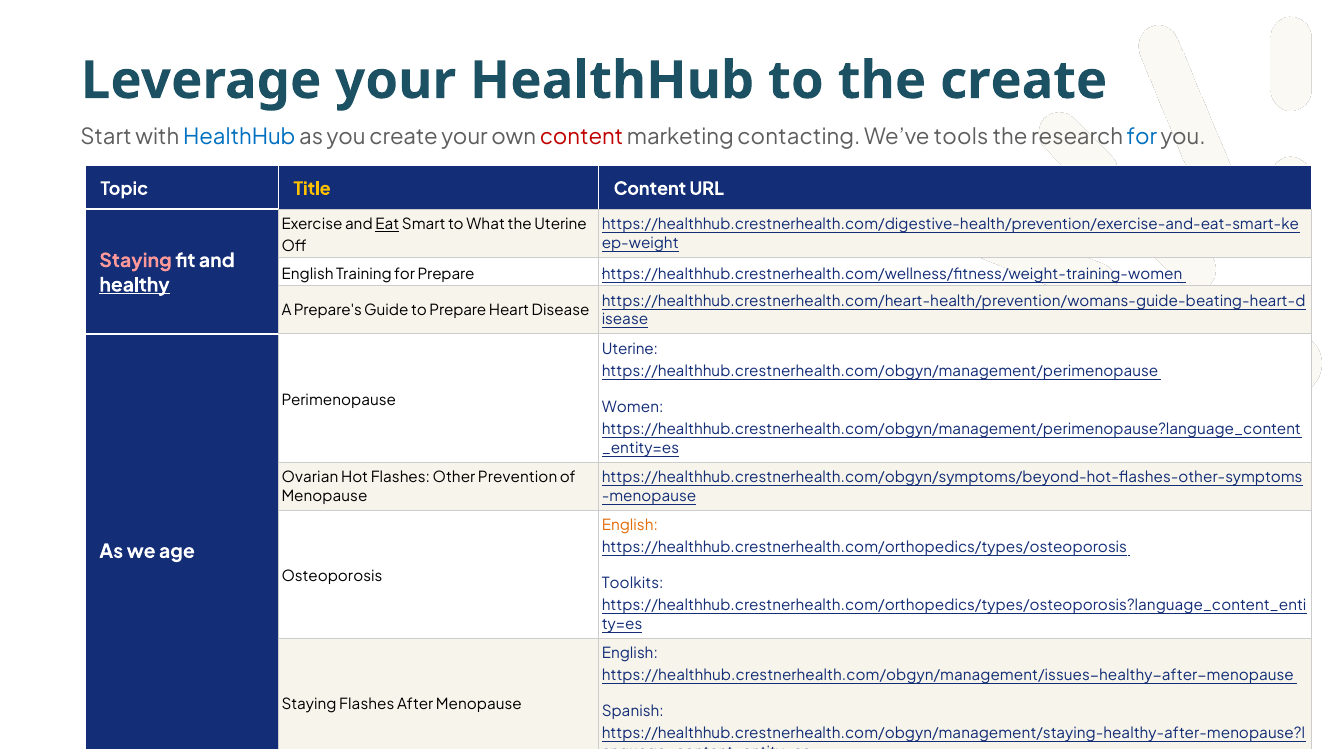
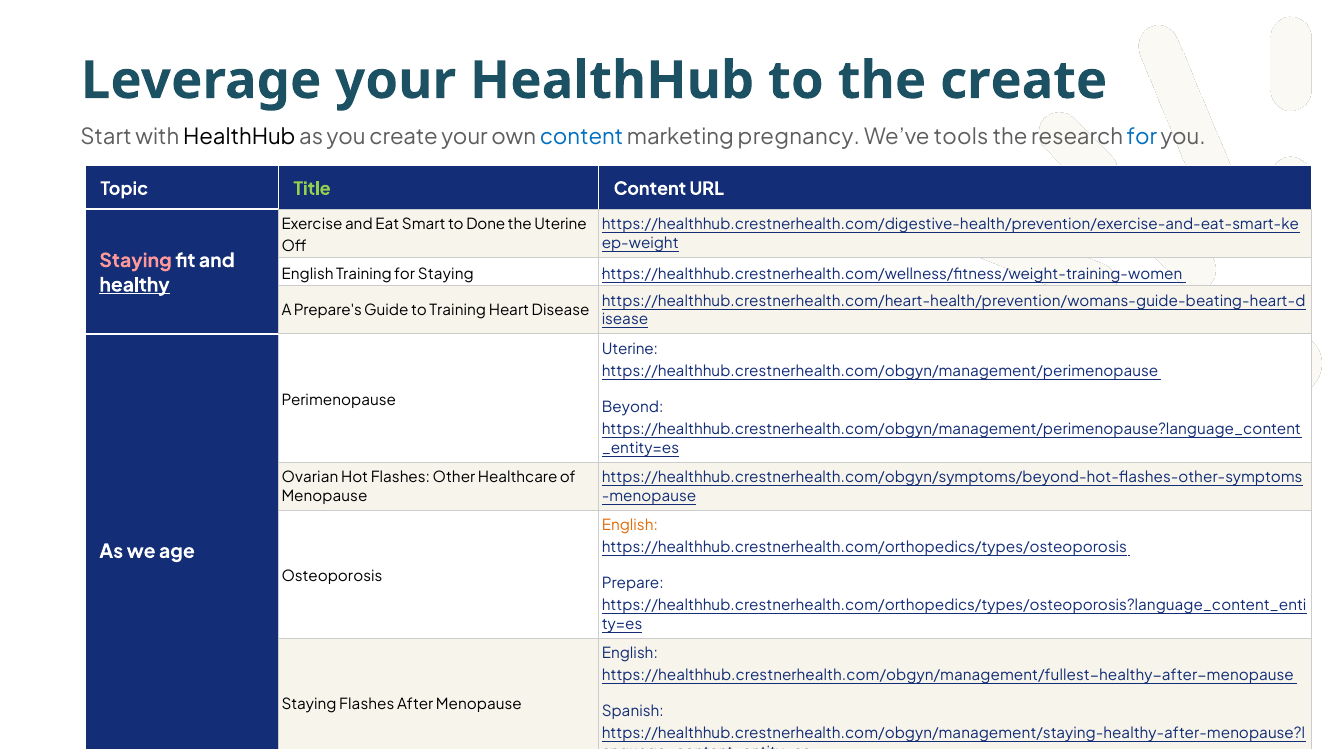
HealthHub at (239, 137) colour: blue -> black
content at (582, 137) colour: red -> blue
contacting: contacting -> pregnancy
Title colour: yellow -> light green
Eat underline: present -> none
What: What -> Done
for Prepare: Prepare -> Staying
to Prepare: Prepare -> Training
Women: Women -> Beyond
Prevention: Prevention -> Healthcare
Toolkits: Toolkits -> Prepare
https://healthhub.crestnerhealth.com/obgyn/management/issues-healthy-after-menopause: https://healthhub.crestnerhealth.com/obgyn/management/issues-healthy-after-menopause -> https://healthhub.crestnerhealth.com/obgyn/management/fullest-healthy-after-menopause
